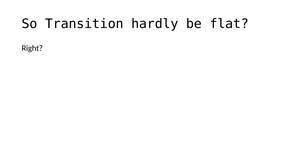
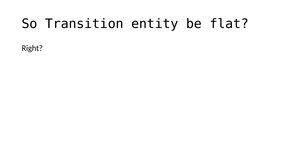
hardly: hardly -> entity
